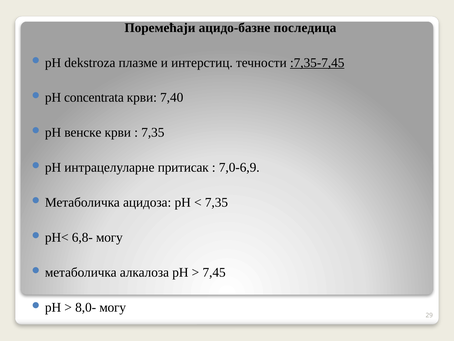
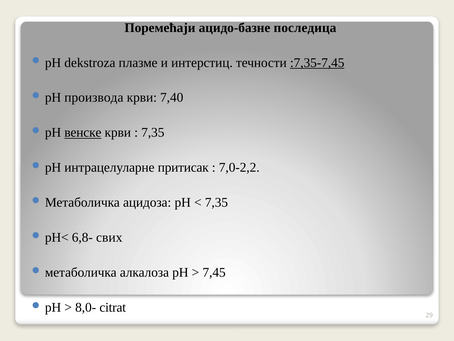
concentrata: concentrata -> производа
венске underline: none -> present
7,0-6,9: 7,0-6,9 -> 7,0-2,2
6,8- могу: могу -> свих
8,0- могу: могу -> citrat
